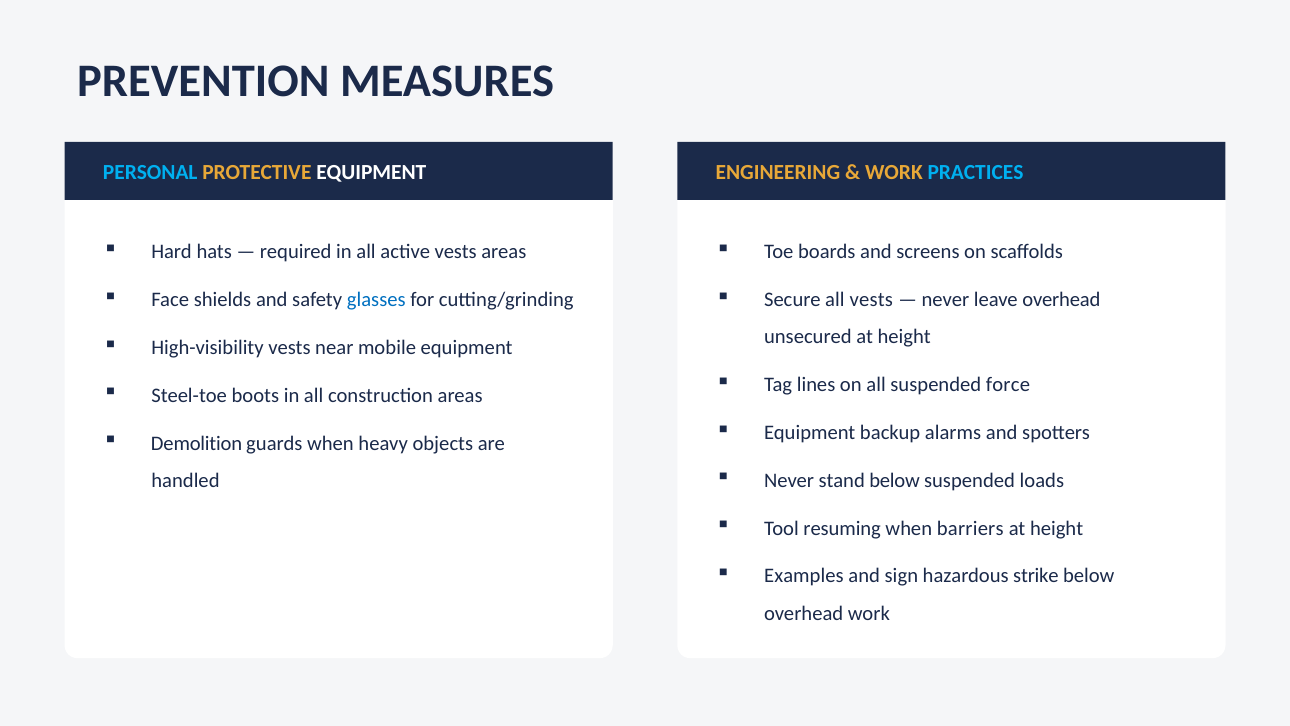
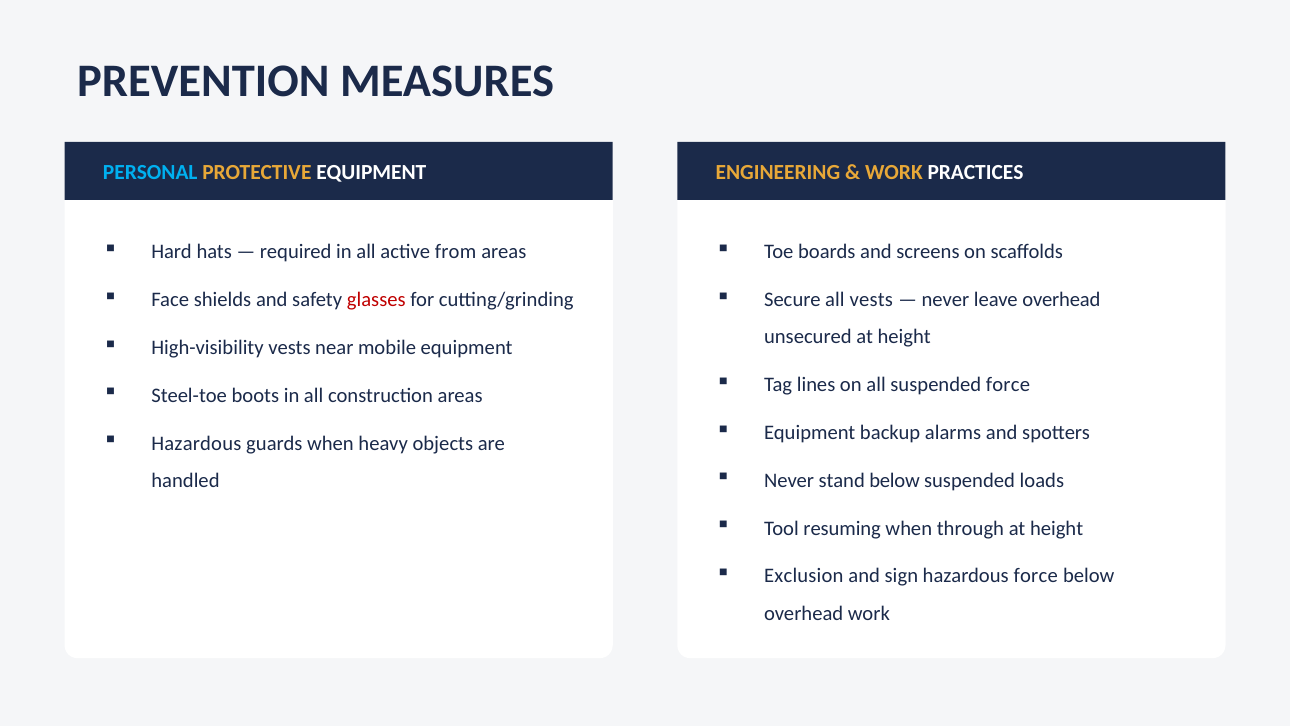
PRACTICES colour: light blue -> white
active vests: vests -> from
glasses colour: blue -> red
Demolition at (197, 443): Demolition -> Hazardous
barriers: barriers -> through
Examples: Examples -> Exclusion
hazardous strike: strike -> force
